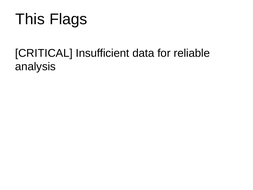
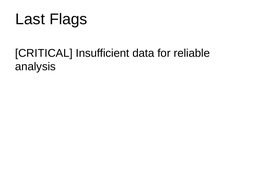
This: This -> Last
